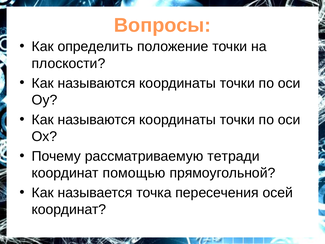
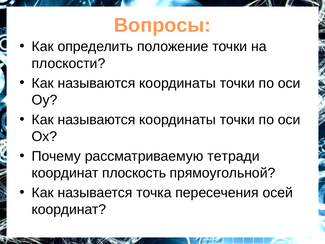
помощью: помощью -> плоскость
